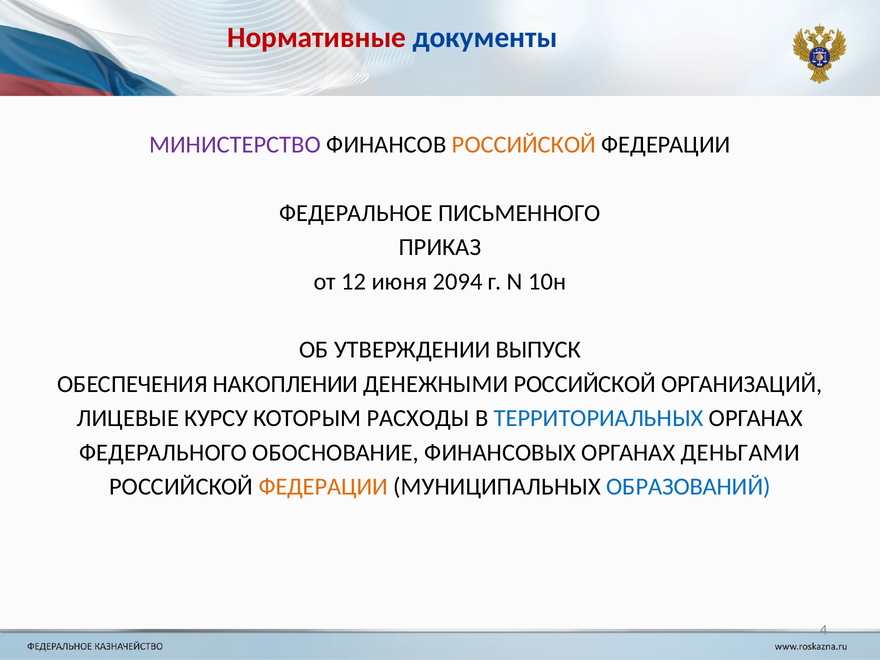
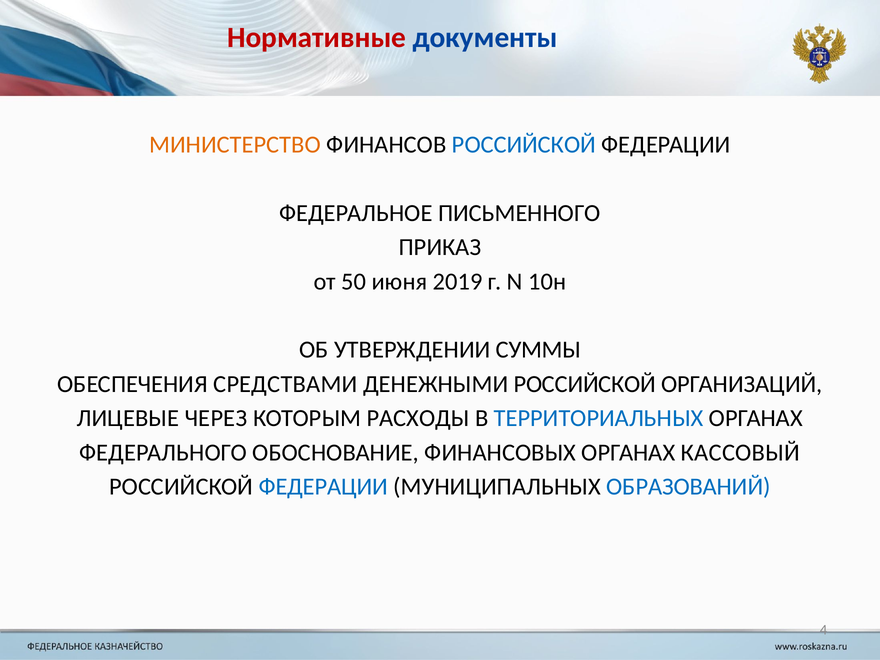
МИНИСТЕРСТВО colour: purple -> orange
РОССИЙСКОЙ at (524, 145) colour: orange -> blue
12: 12 -> 50
2094: 2094 -> 2019
ВЫПУСК: ВЫПУСК -> СУММЫ
НАКОПЛЕНИИ: НАКОПЛЕНИИ -> СРЕДСТВАМИ
КУРСУ: КУРСУ -> ЧЕРЕЗ
ДЕНЬГАМИ: ДЕНЬГАМИ -> КАССОВЫЙ
ФЕДЕРАЦИИ at (323, 487) colour: orange -> blue
